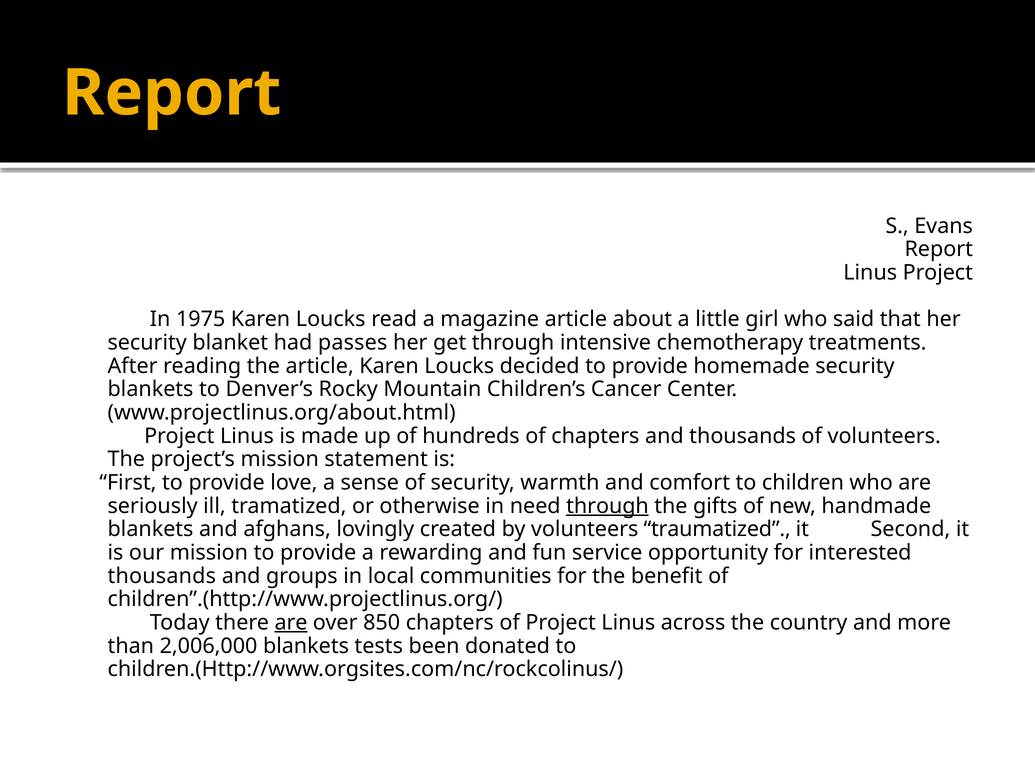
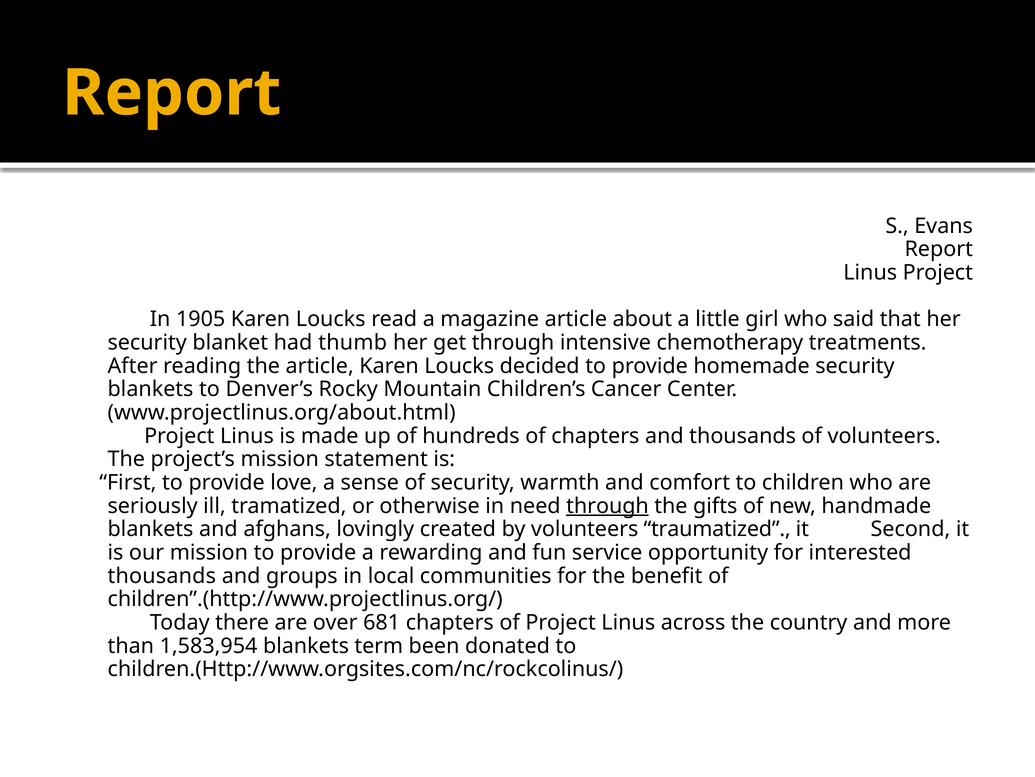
1975: 1975 -> 1905
passes: passes -> thumb
are at (291, 622) underline: present -> none
850: 850 -> 681
2,006,000: 2,006,000 -> 1,583,954
tests: tests -> term
